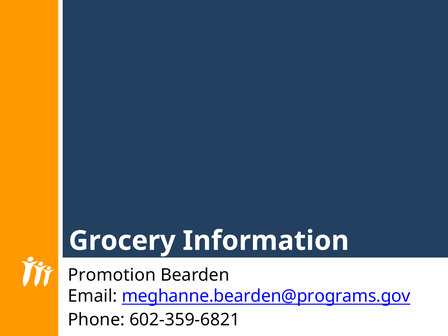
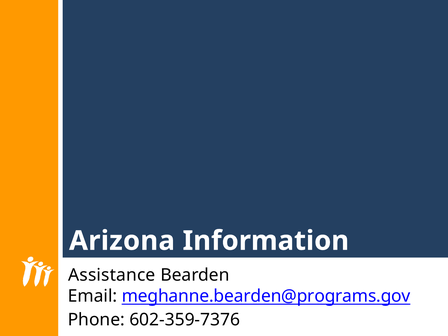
Grocery: Grocery -> Arizona
Promotion: Promotion -> Assistance
602-359-6821: 602-359-6821 -> 602-359-7376
